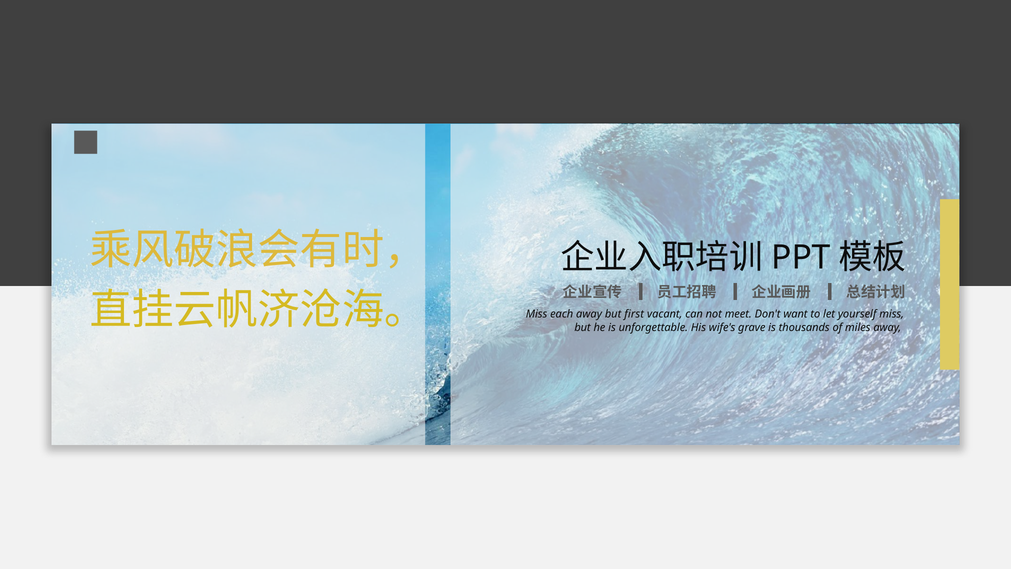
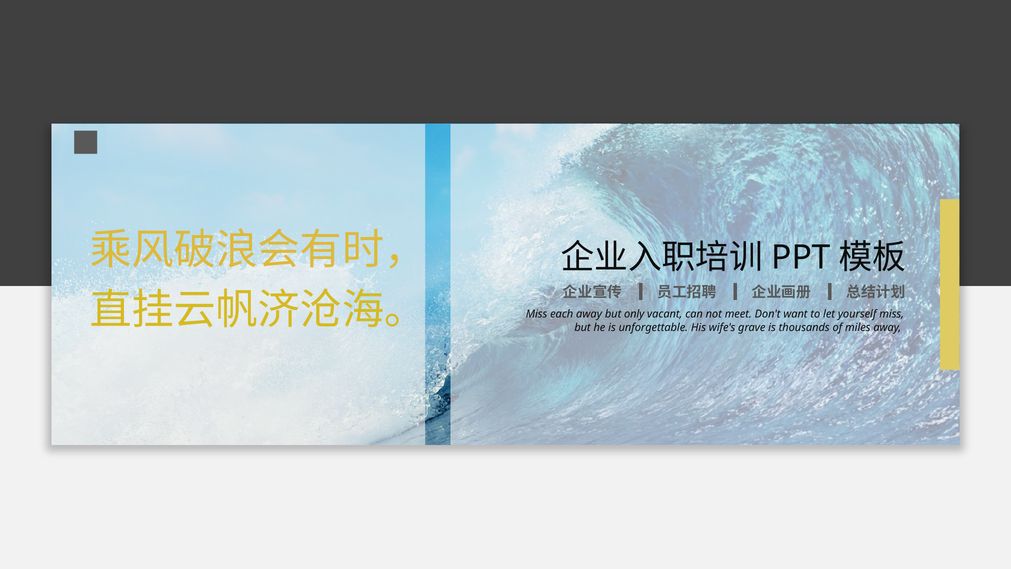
first: first -> only
